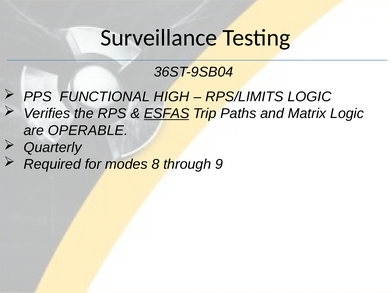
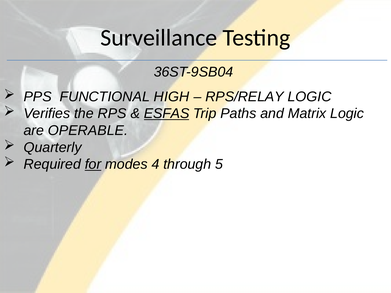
RPS/LIMITS: RPS/LIMITS -> RPS/RELAY
for underline: none -> present
8: 8 -> 4
9: 9 -> 5
